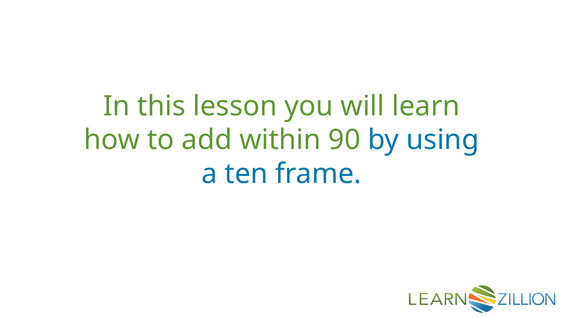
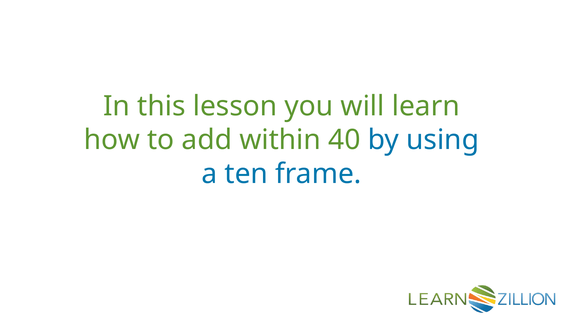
90: 90 -> 40
